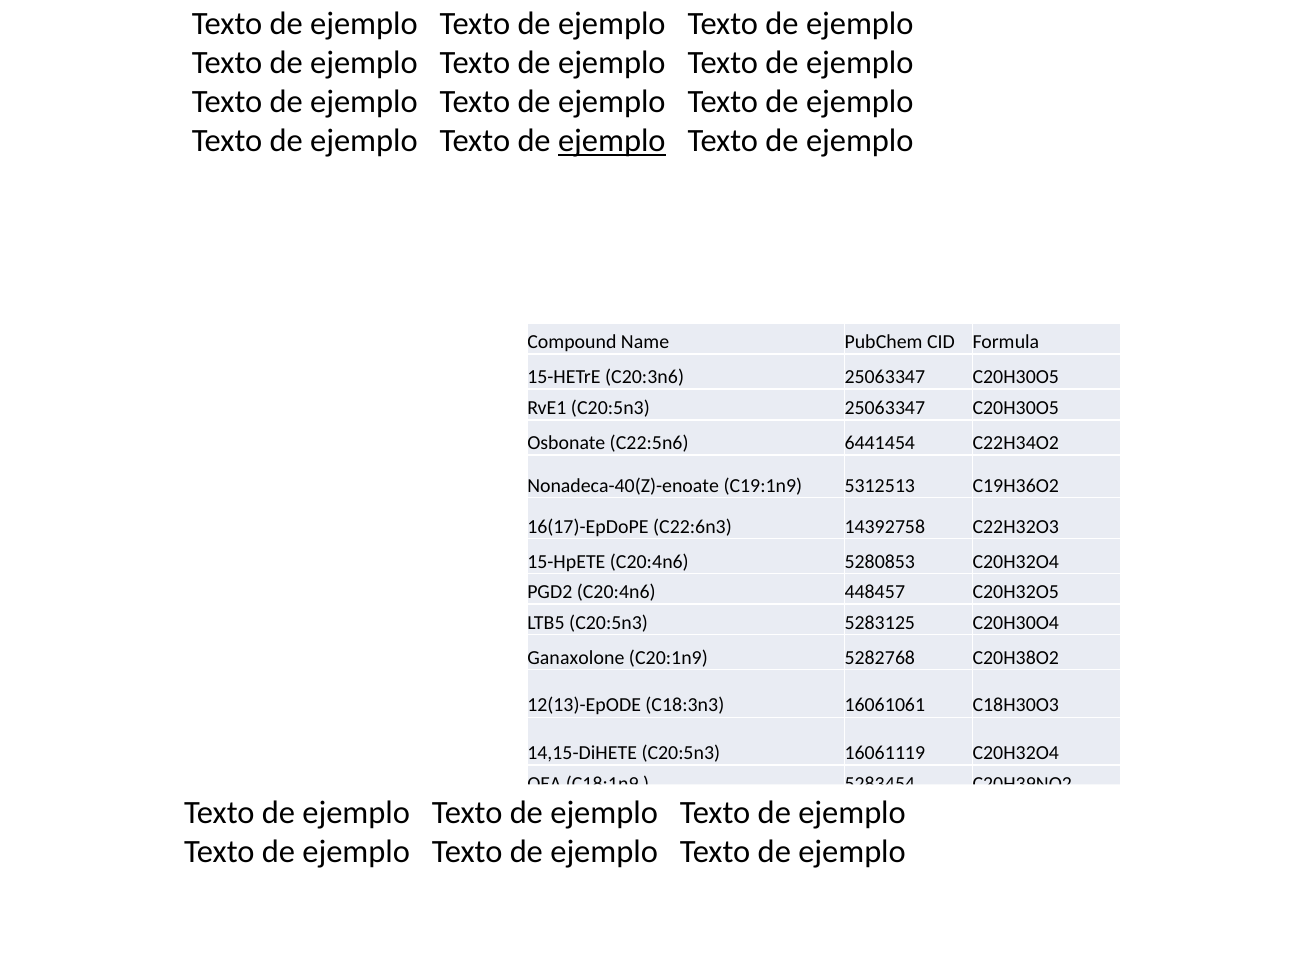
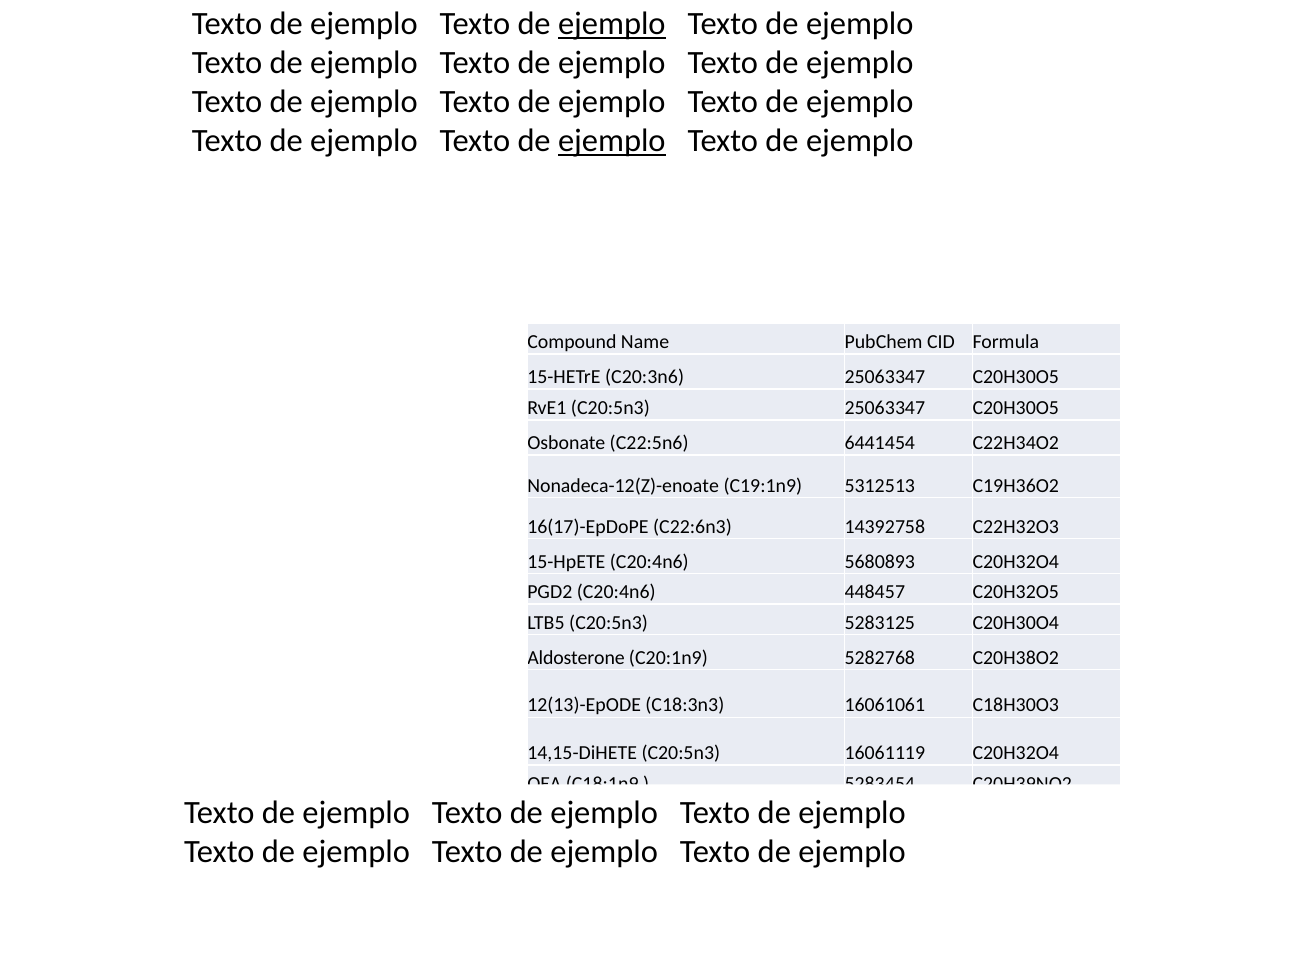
ejemplo at (612, 24) underline: none -> present
Nonadeca-40(Z)-enoate: Nonadeca-40(Z)-enoate -> Nonadeca-12(Z)-enoate
5280853: 5280853 -> 5680893
Ganaxolone at (576, 658): Ganaxolone -> Aldosterone
